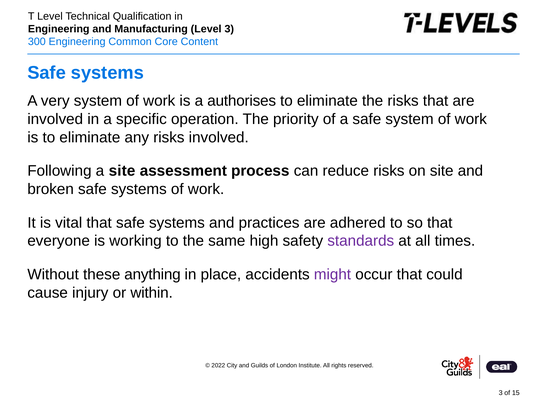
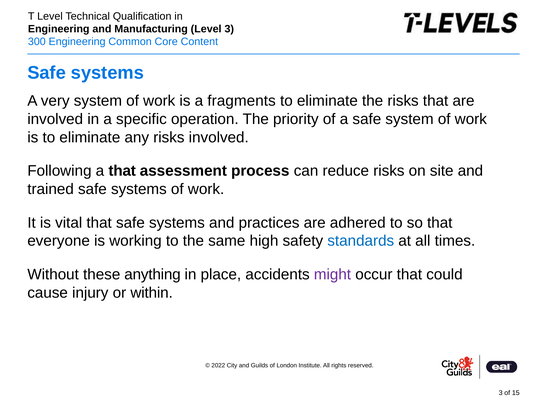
authorises: authorises -> fragments
a site: site -> that
broken: broken -> trained
standards colour: purple -> blue
